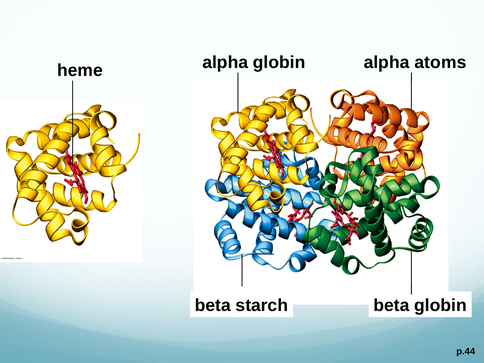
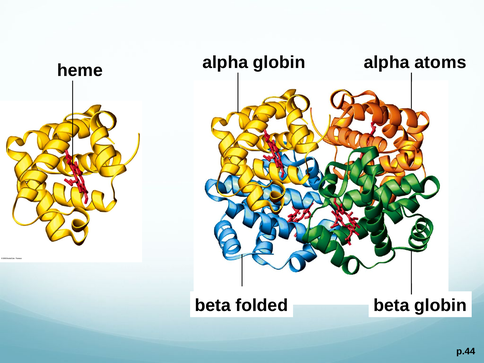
starch: starch -> folded
